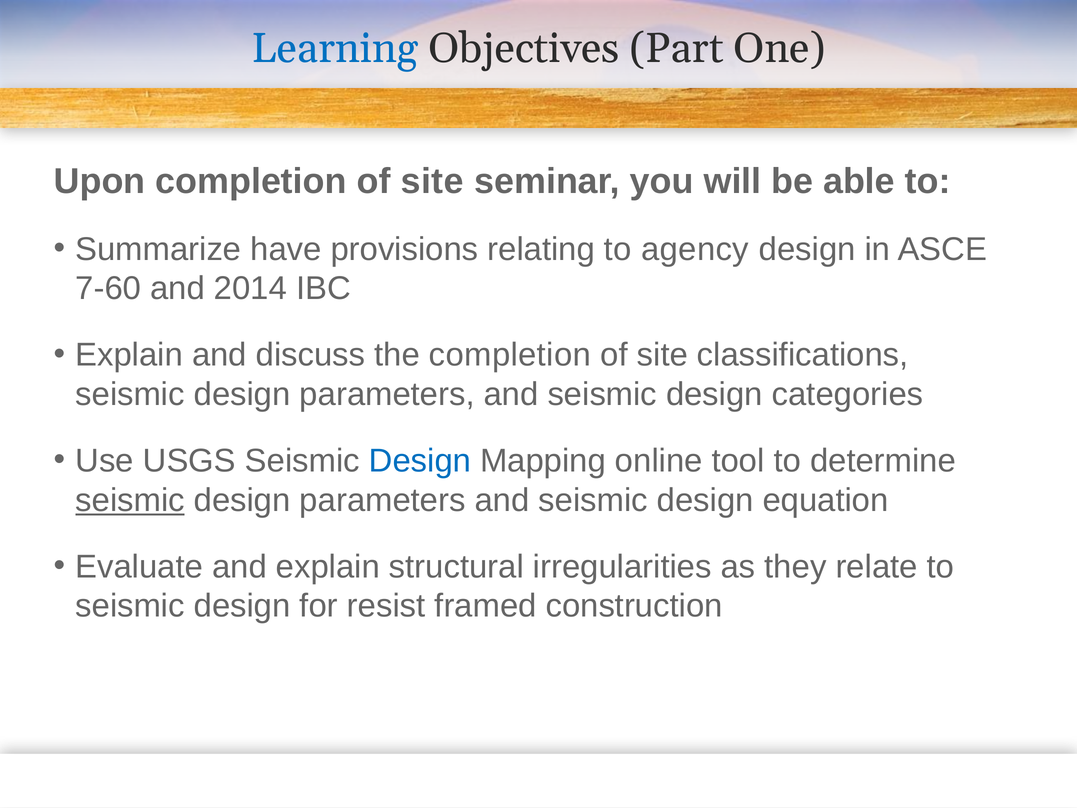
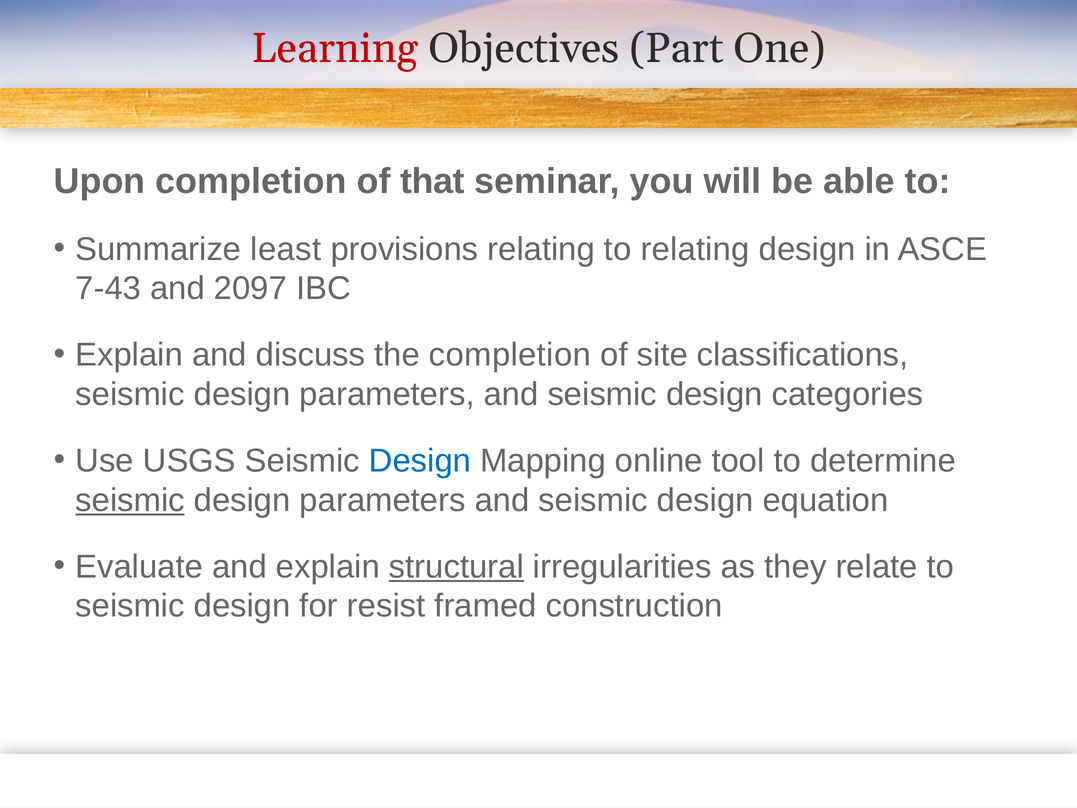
Learning colour: blue -> red
Upon completion of site: site -> that
have: have -> least
to agency: agency -> relating
7-60: 7-60 -> 7-43
2014: 2014 -> 2097
structural underline: none -> present
